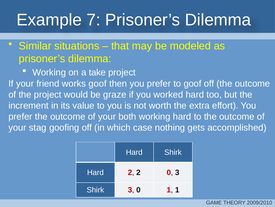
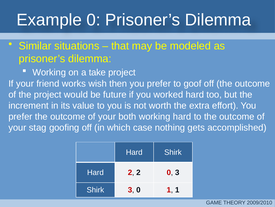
Example 7: 7 -> 0
works goof: goof -> wish
graze: graze -> future
